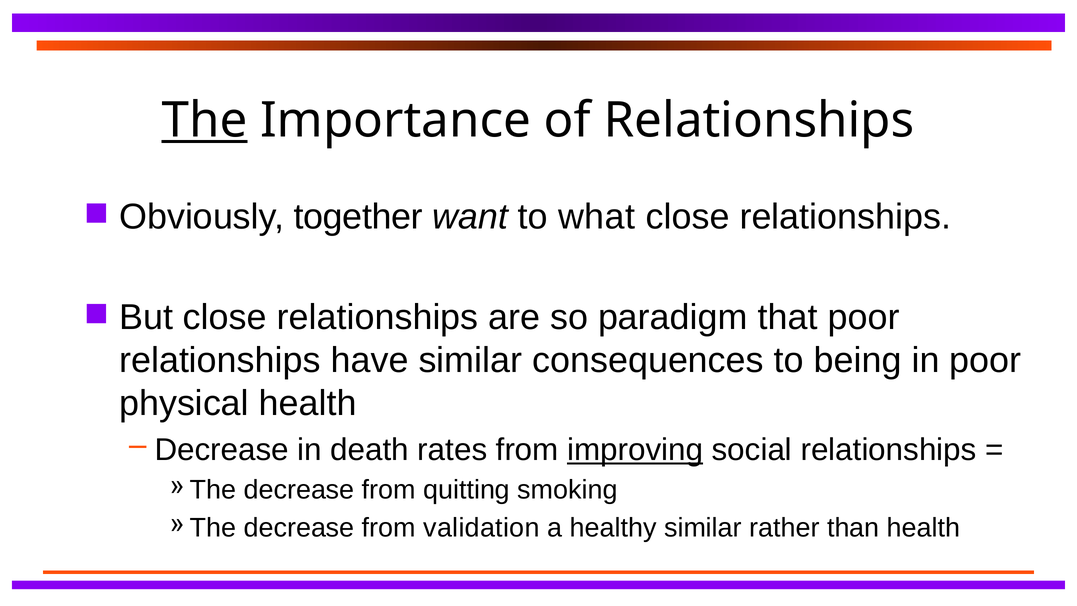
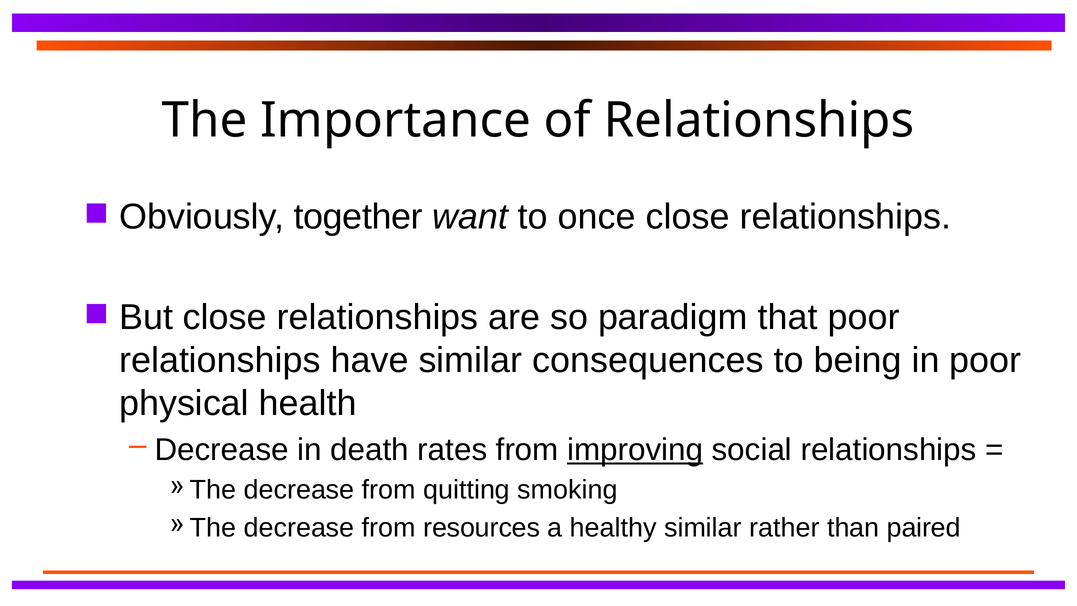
The underline: present -> none
what: what -> once
validation: validation -> resources
than health: health -> paired
